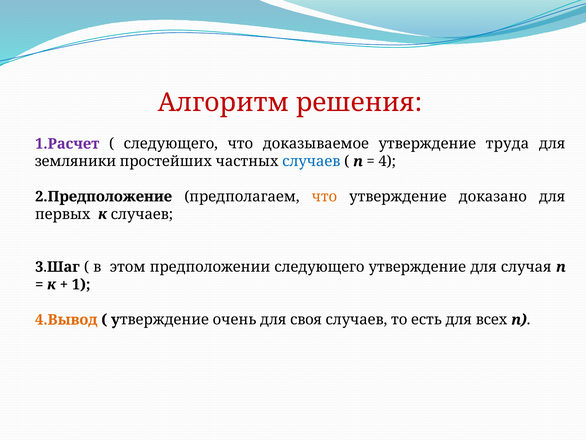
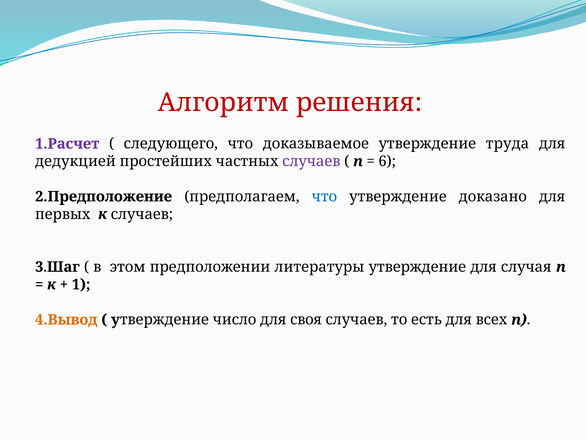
земляники: земляники -> дедукцией
случаев at (311, 161) colour: blue -> purple
4: 4 -> 6
что at (324, 196) colour: orange -> blue
предположении следующего: следующего -> литературы
очень: очень -> число
